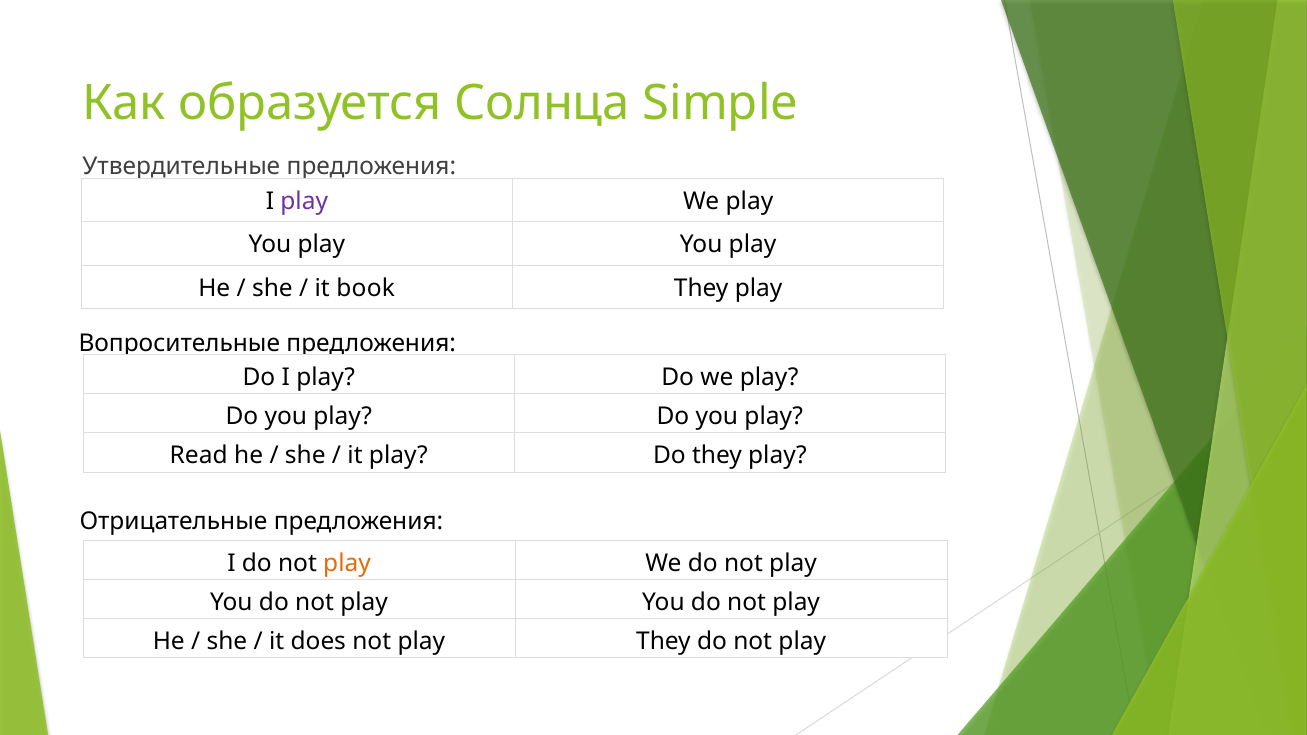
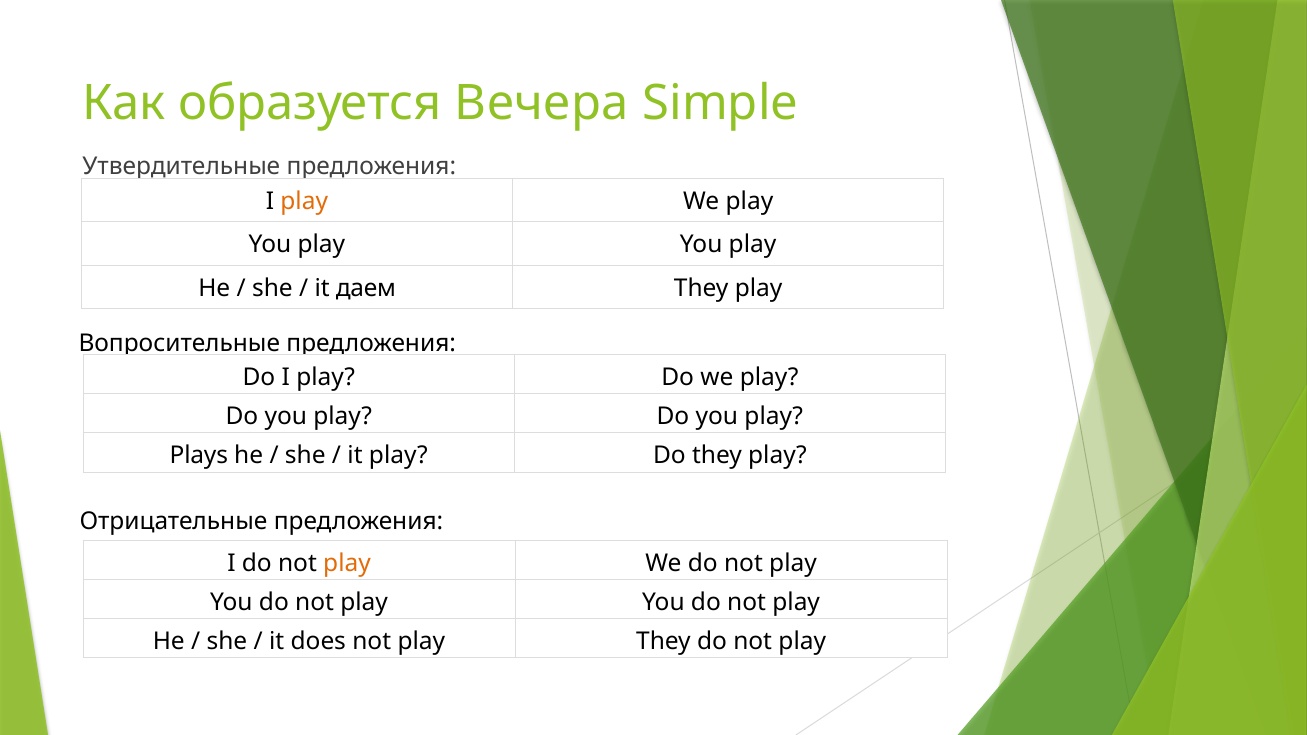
Солнца: Солнца -> Вечера
play at (304, 202) colour: purple -> orange
book: book -> даем
Read: Read -> Plays
